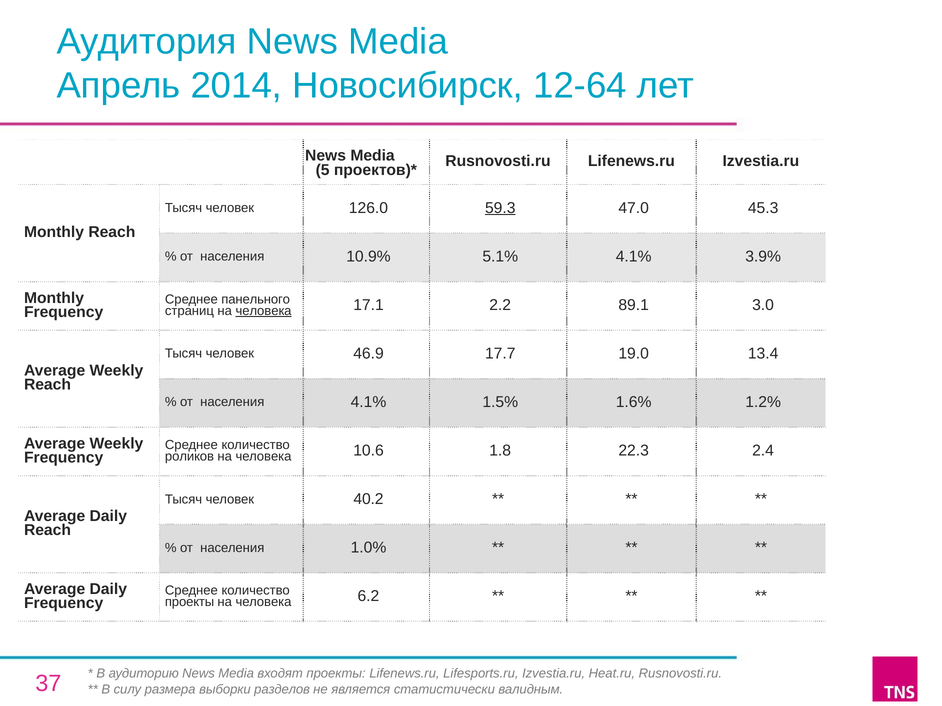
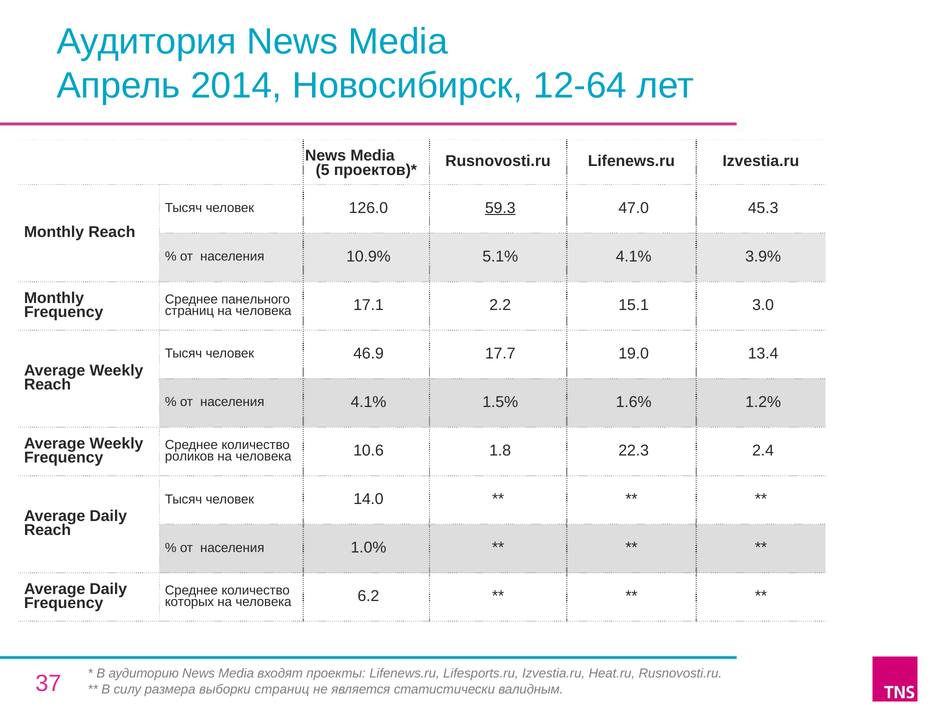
человека at (263, 311) underline: present -> none
89.1: 89.1 -> 15.1
40.2: 40.2 -> 14.0
проекты at (190, 602): проекты -> которых
выборки разделов: разделов -> страниц
